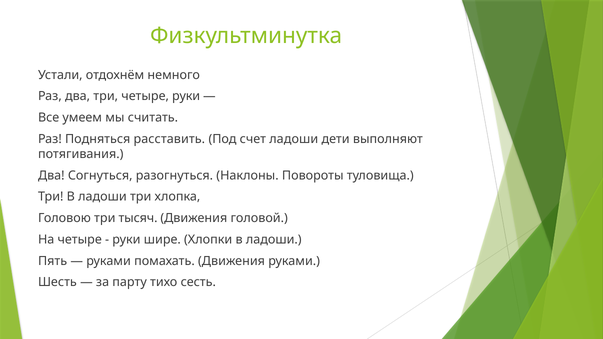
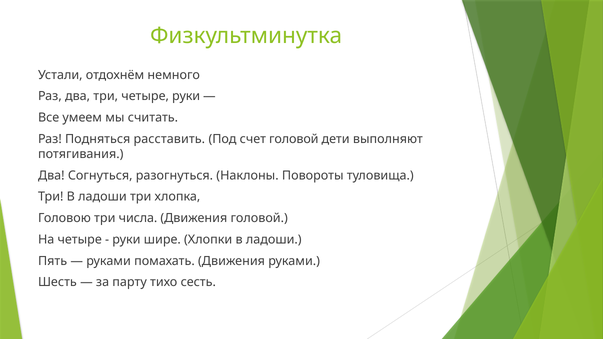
счет ладоши: ладоши -> головой
тысяч: тысяч -> числа
